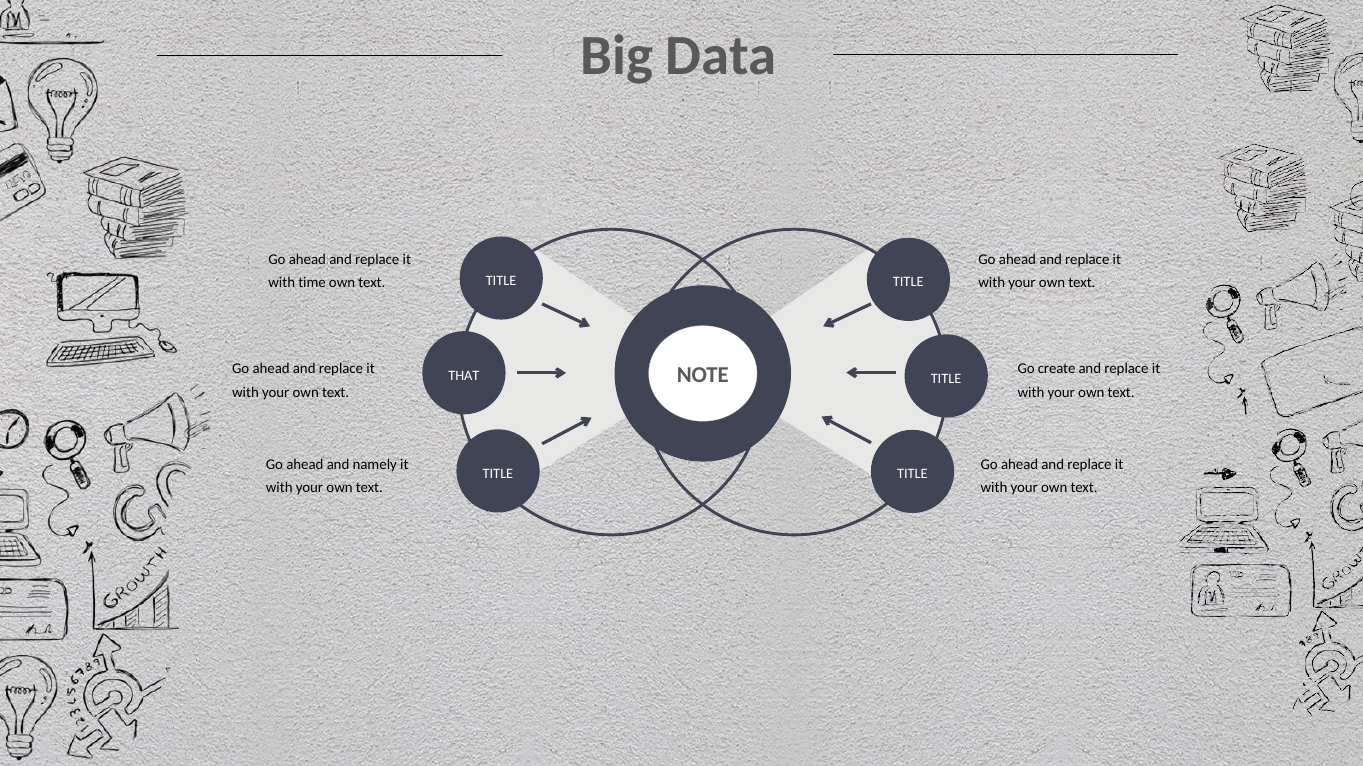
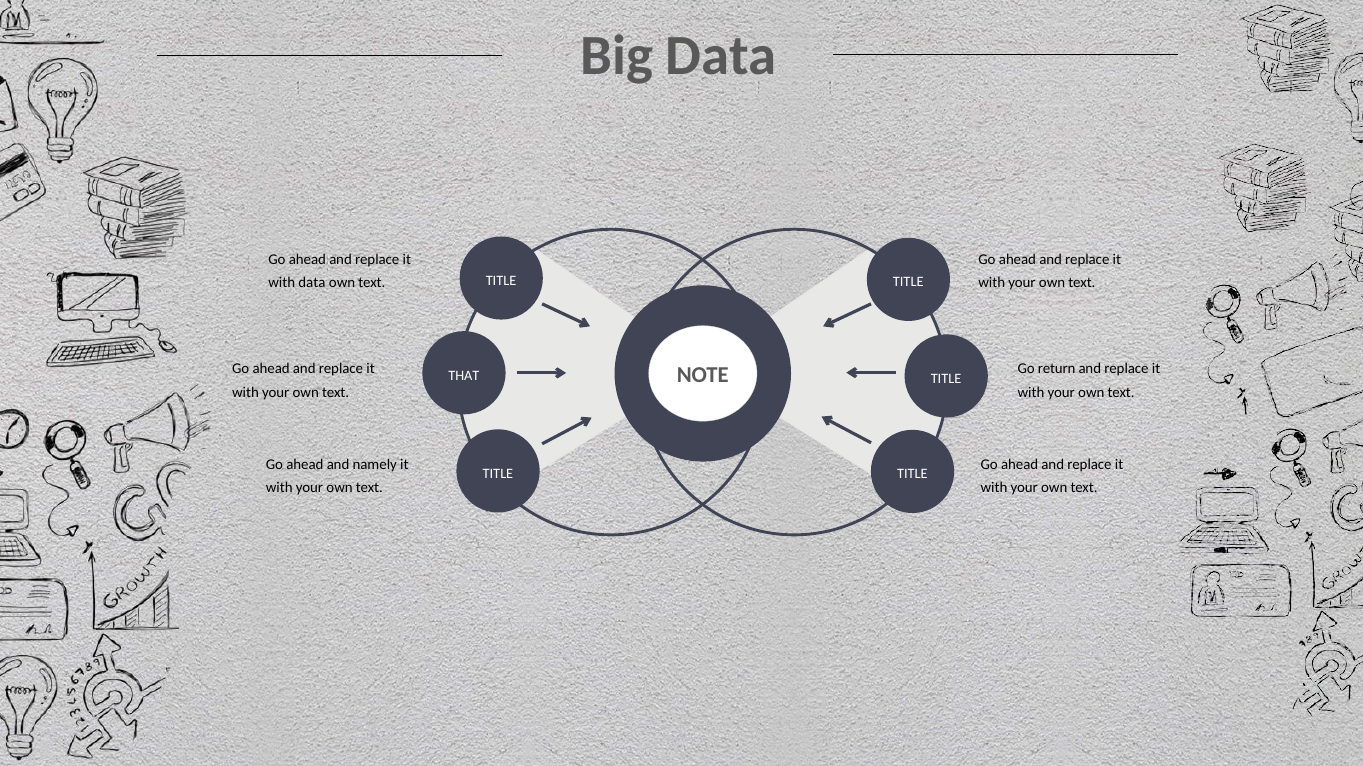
with time: time -> data
create: create -> return
